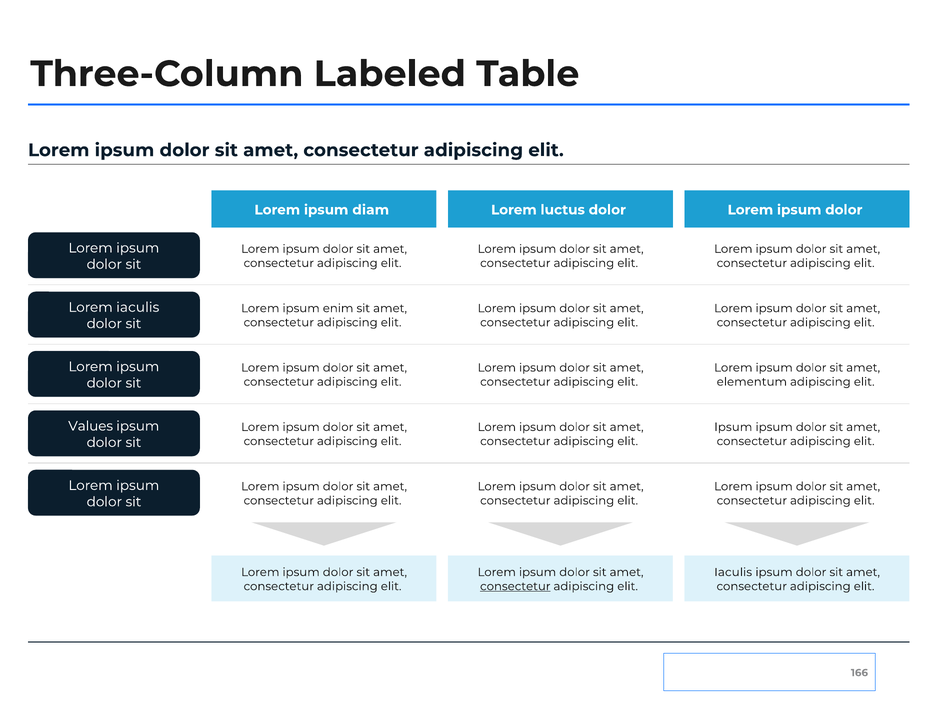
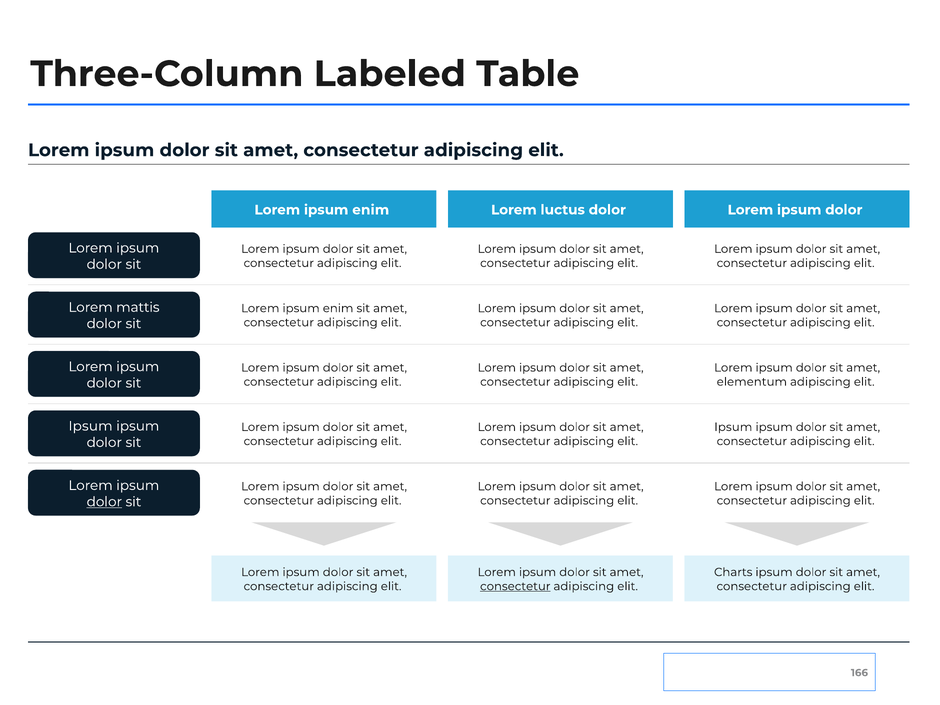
diam at (371, 210): diam -> enim
Lorem iaculis: iaculis -> mattis
Values at (91, 426): Values -> Ipsum
dolor at (104, 502) underline: none -> present
Iaculis at (733, 572): Iaculis -> Charts
